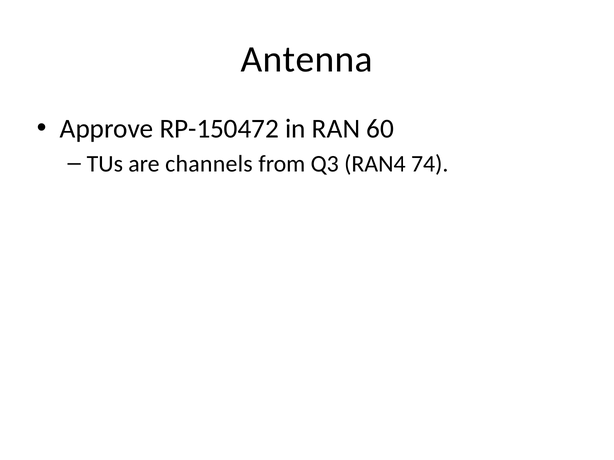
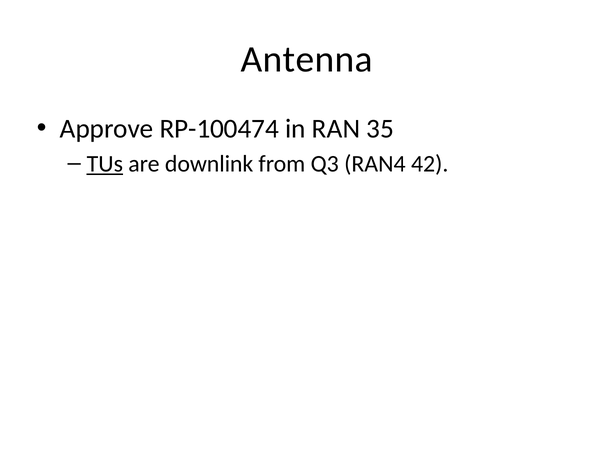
RP-150472: RP-150472 -> RP-100474
60: 60 -> 35
TUs underline: none -> present
channels: channels -> downlink
74: 74 -> 42
